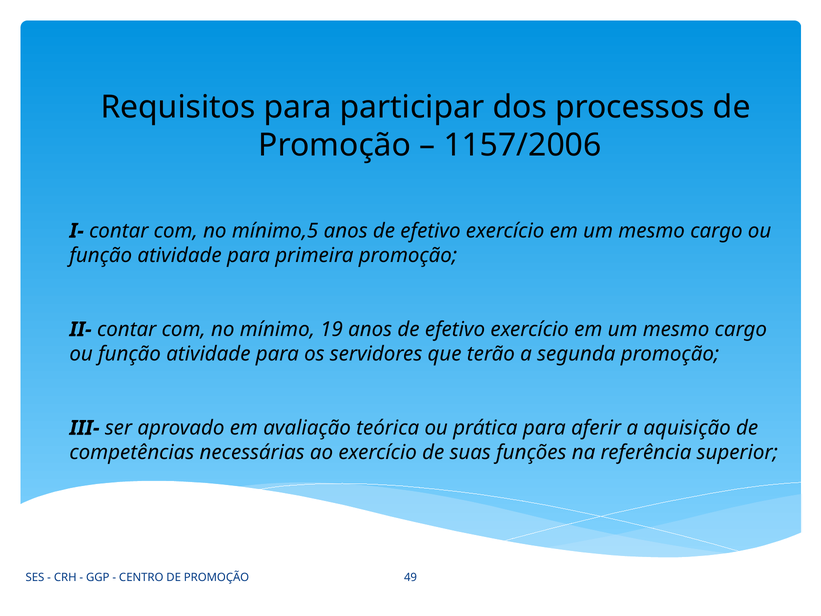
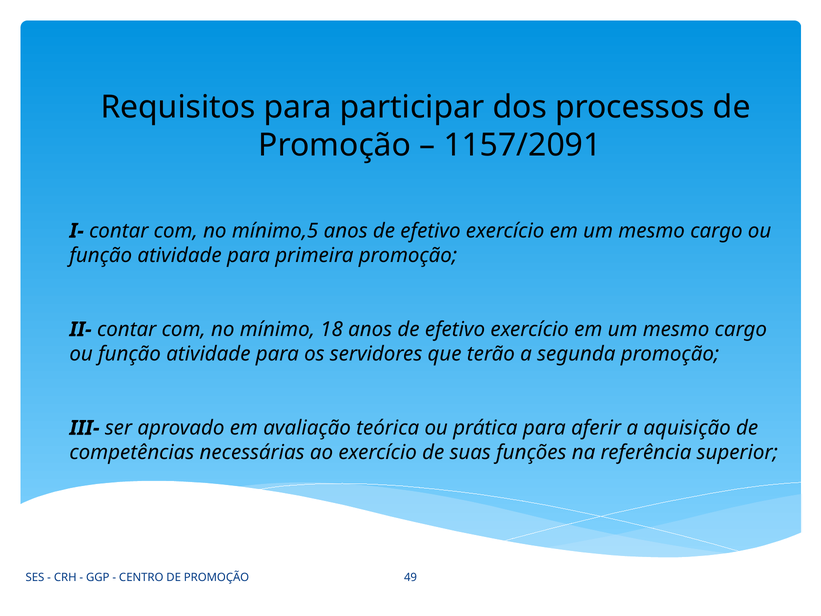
1157/2006: 1157/2006 -> 1157/2091
19: 19 -> 18
